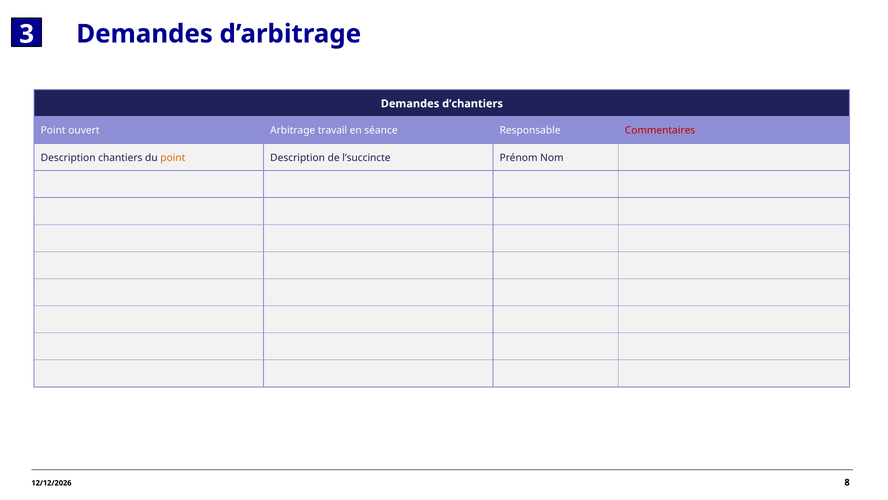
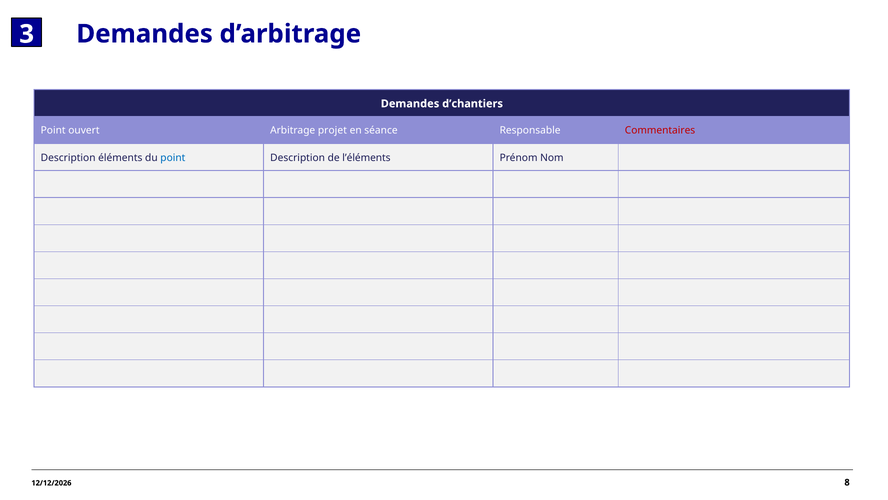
travail: travail -> projet
chantiers: chantiers -> éléments
point at (173, 158) colour: orange -> blue
l’succincte: l’succincte -> l’éléments
